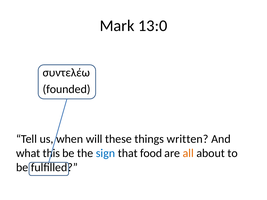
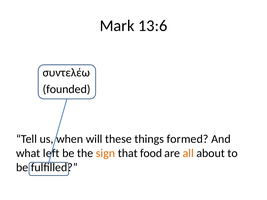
13:0: 13:0 -> 13:6
written: written -> formed
this: this -> left
sign colour: blue -> orange
